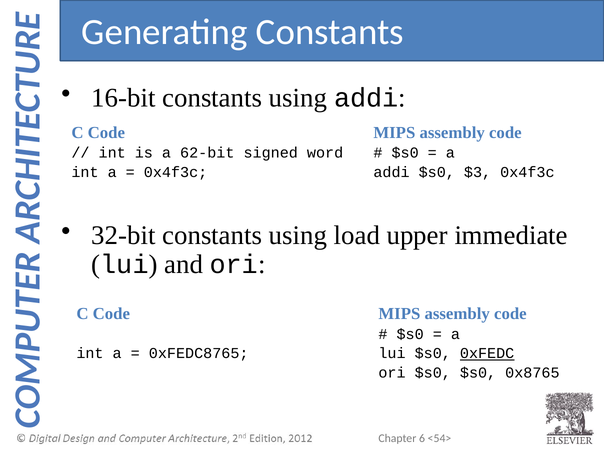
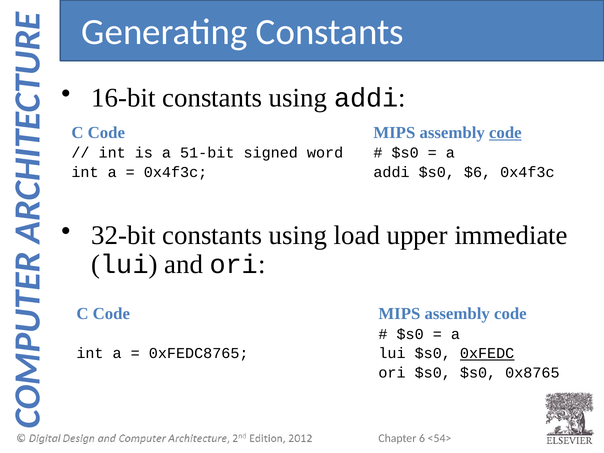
code at (505, 133) underline: none -> present
62-bit: 62-bit -> 51-bit
$3: $3 -> $6
